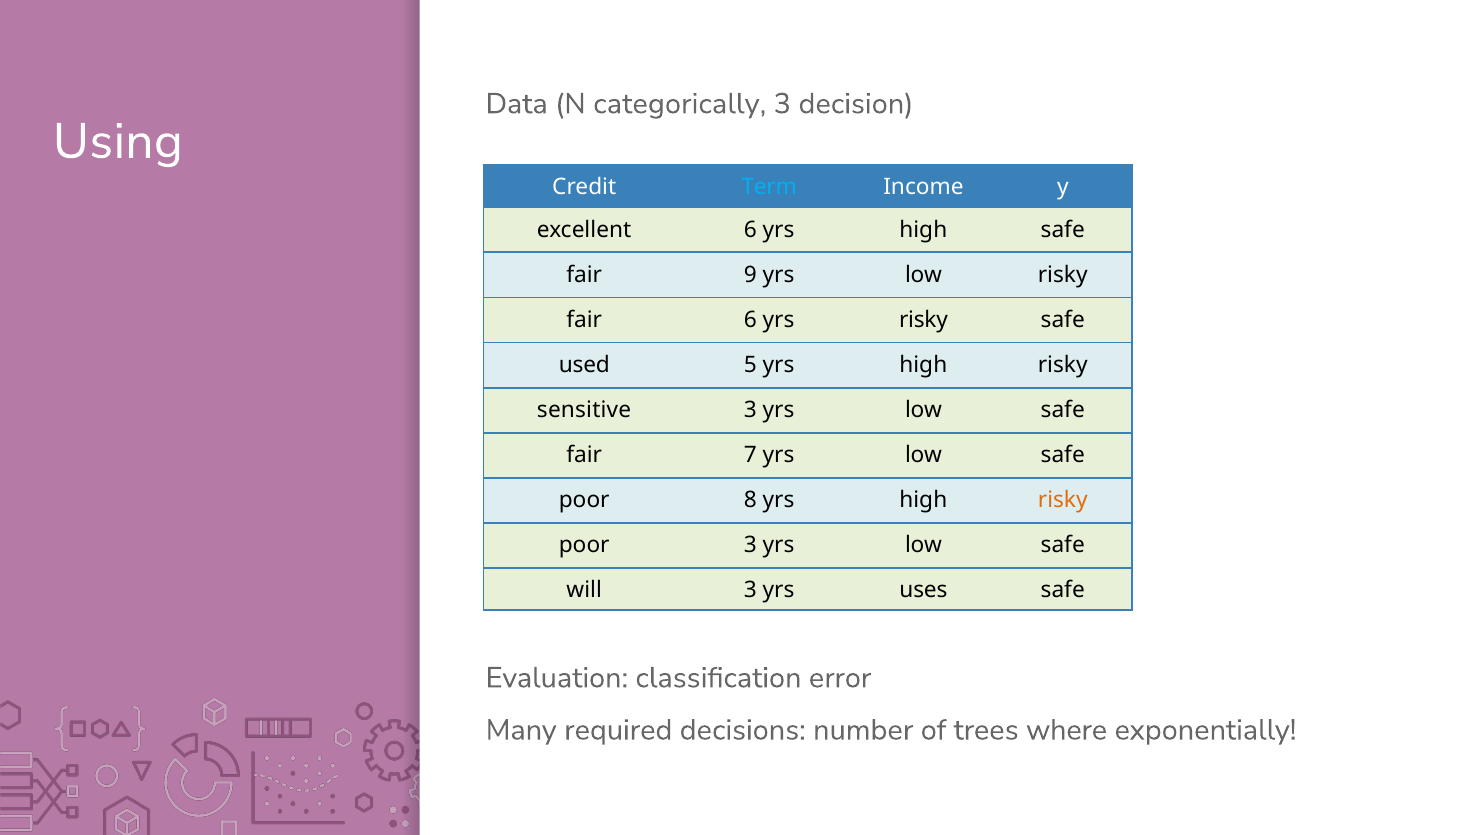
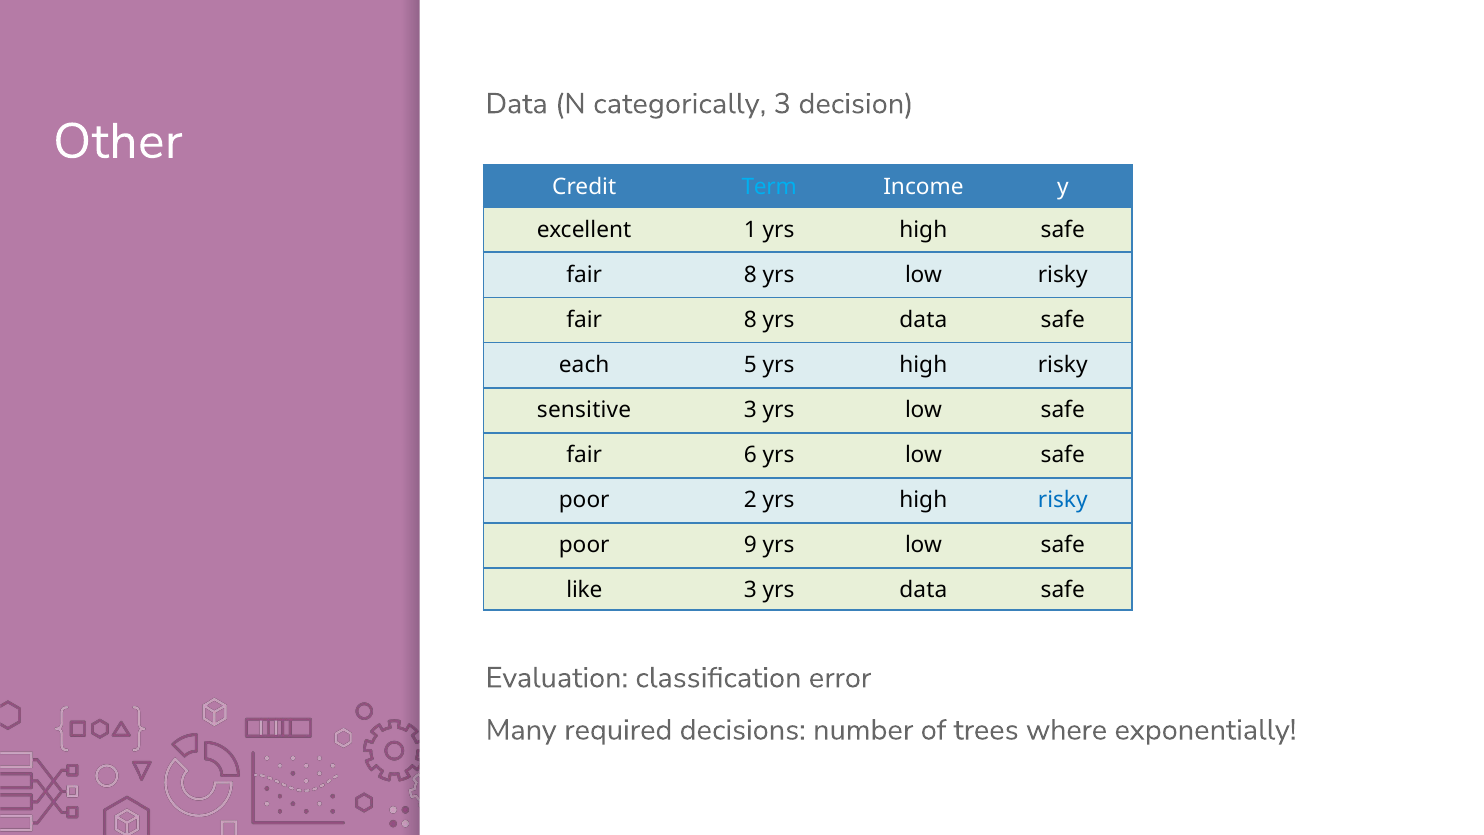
Using: Using -> Other
excellent 6: 6 -> 1
9 at (750, 275): 9 -> 8
6 at (750, 320): 6 -> 8
risky at (923, 320): risky -> data
used: used -> each
7: 7 -> 6
8: 8 -> 2
risky at (1063, 500) colour: orange -> blue
poor 3: 3 -> 9
will: will -> like
3 yrs uses: uses -> data
